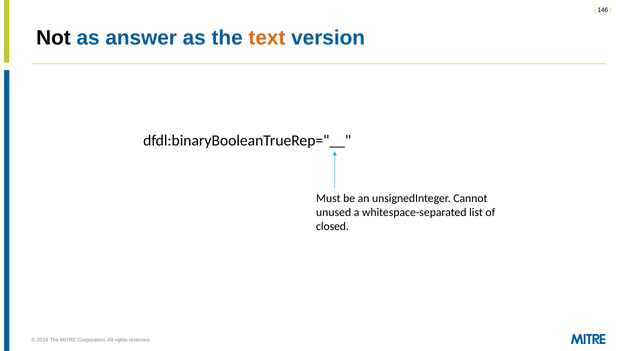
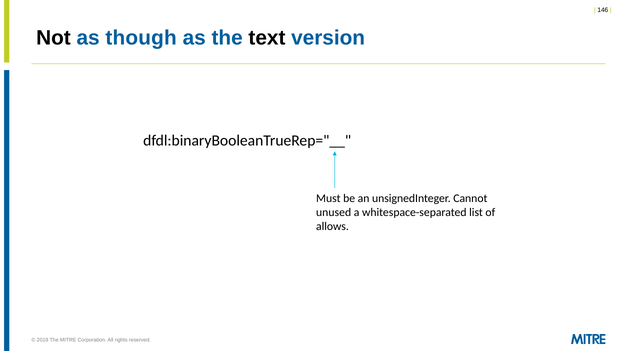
answer: answer -> though
text colour: orange -> black
closed: closed -> allows
